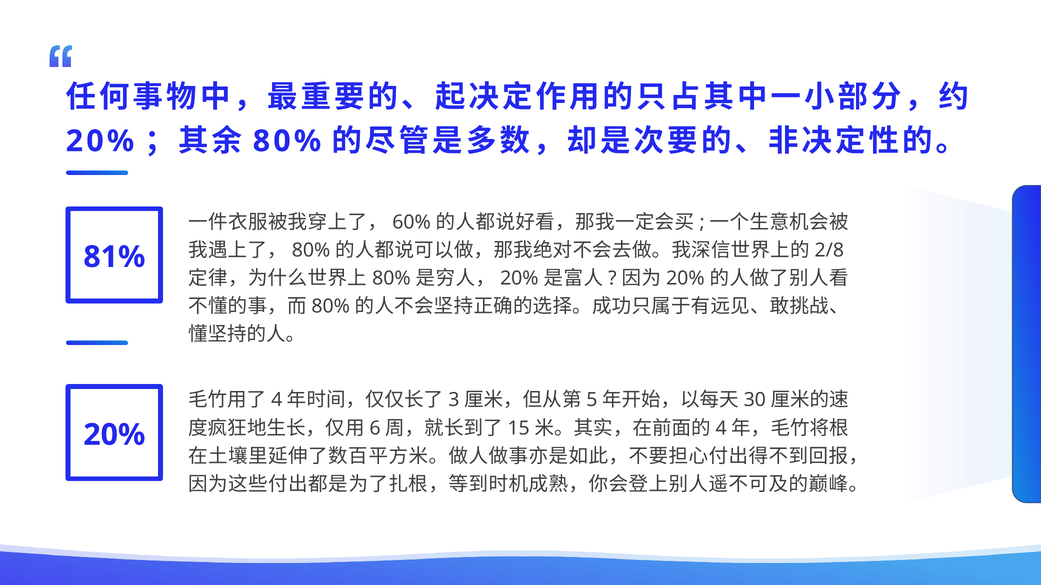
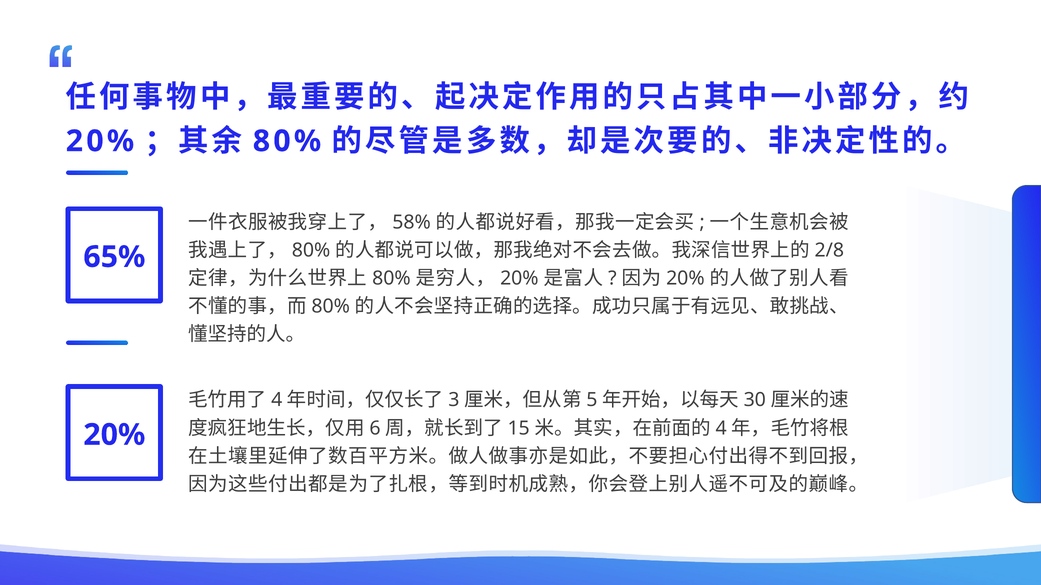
60%: 60% -> 58%
81%: 81% -> 65%
